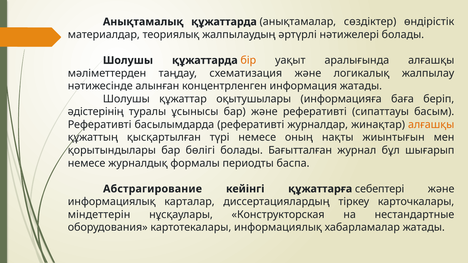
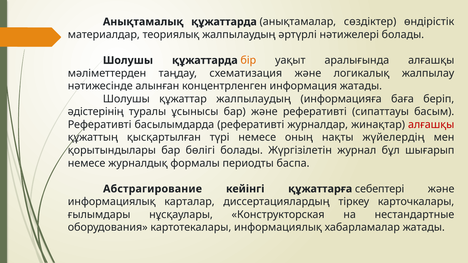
құжаттар оқытушылары: оқытушылары -> жалпылаудың
алғашқы at (431, 125) colour: orange -> red
жиынтығын: жиынтығын -> жүйелердің
Бағытталған: Бағытталған -> Жүргізілетін
міндеттерін: міндеттерін -> ғылымдары
